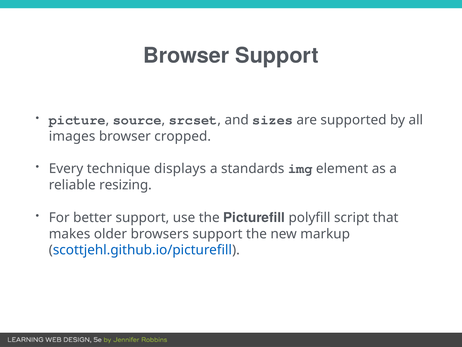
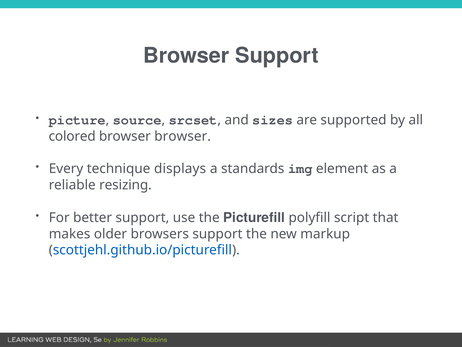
images: images -> colored
browser cropped: cropped -> browser
